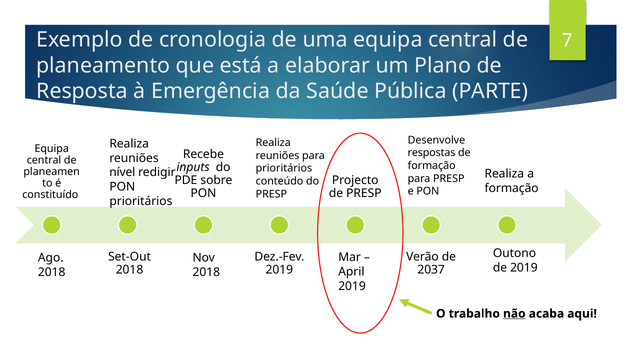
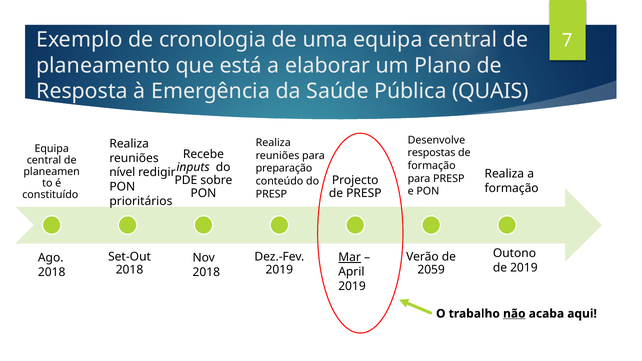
PARTE: PARTE -> QUAIS
prioritários at (284, 168): prioritários -> preparação
Mar underline: none -> present
2037: 2037 -> 2059
